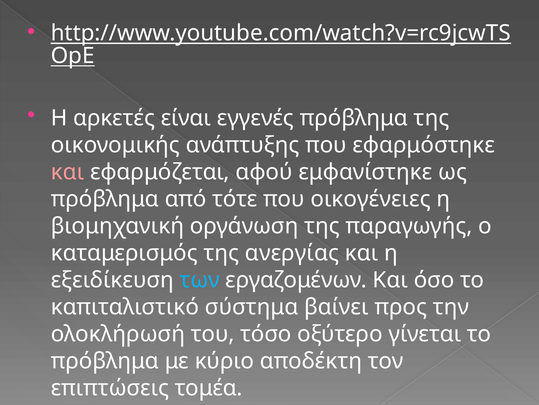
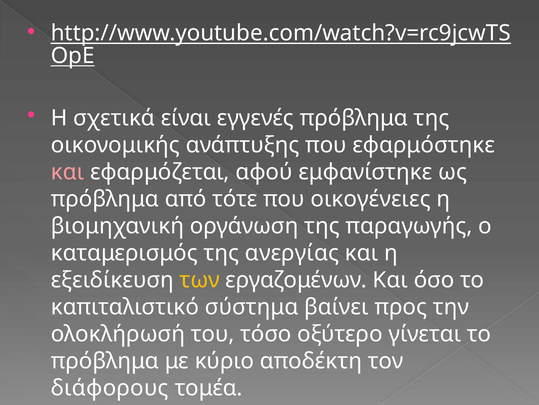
αρκετές: αρκετές -> σχετικά
των colour: light blue -> yellow
επιπτώσεις: επιπτώσεις -> διάφορους
